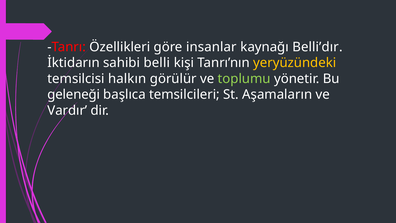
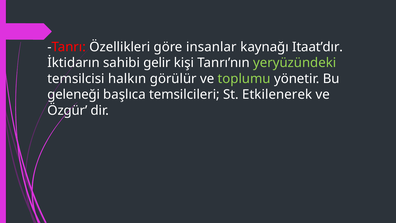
Belli’dır: Belli’dır -> Itaat’dır
belli: belli -> gelir
yeryüzündeki colour: yellow -> light green
Aşamaların: Aşamaların -> Etkilenerek
Vardır: Vardır -> Özgür
